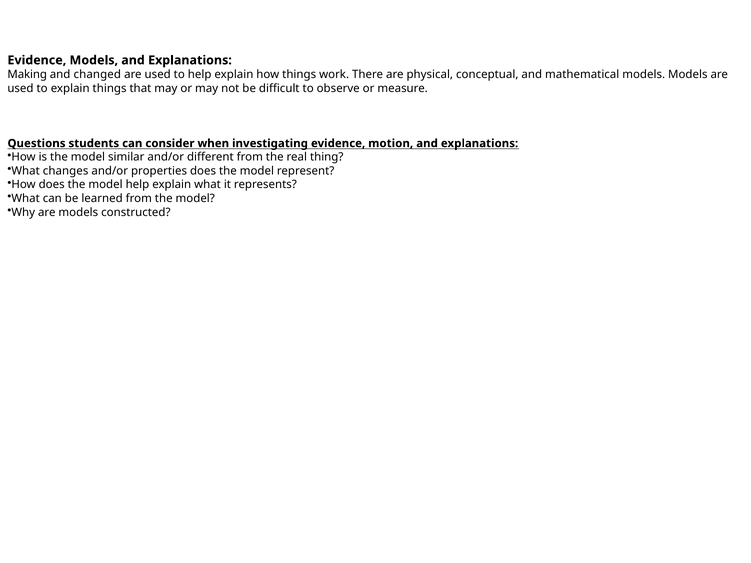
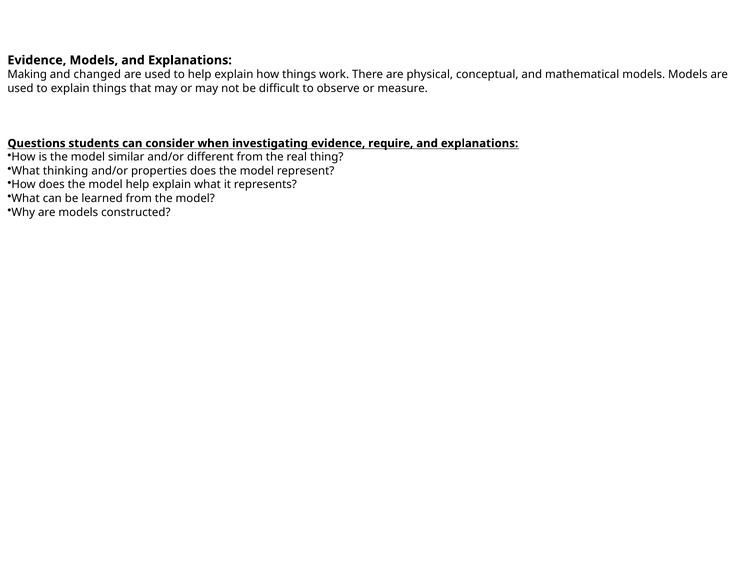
motion: motion -> require
changes: changes -> thinking
